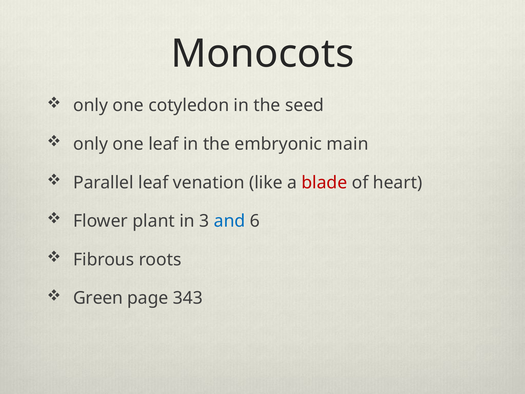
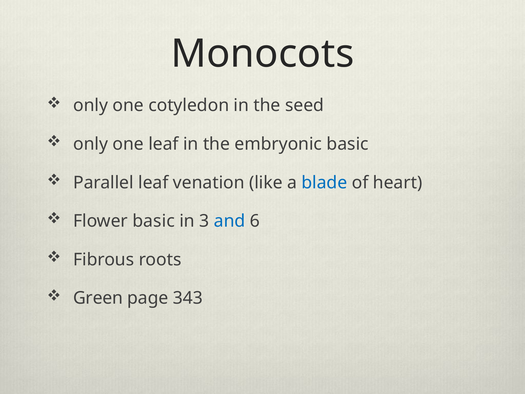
embryonic main: main -> basic
blade colour: red -> blue
Flower plant: plant -> basic
